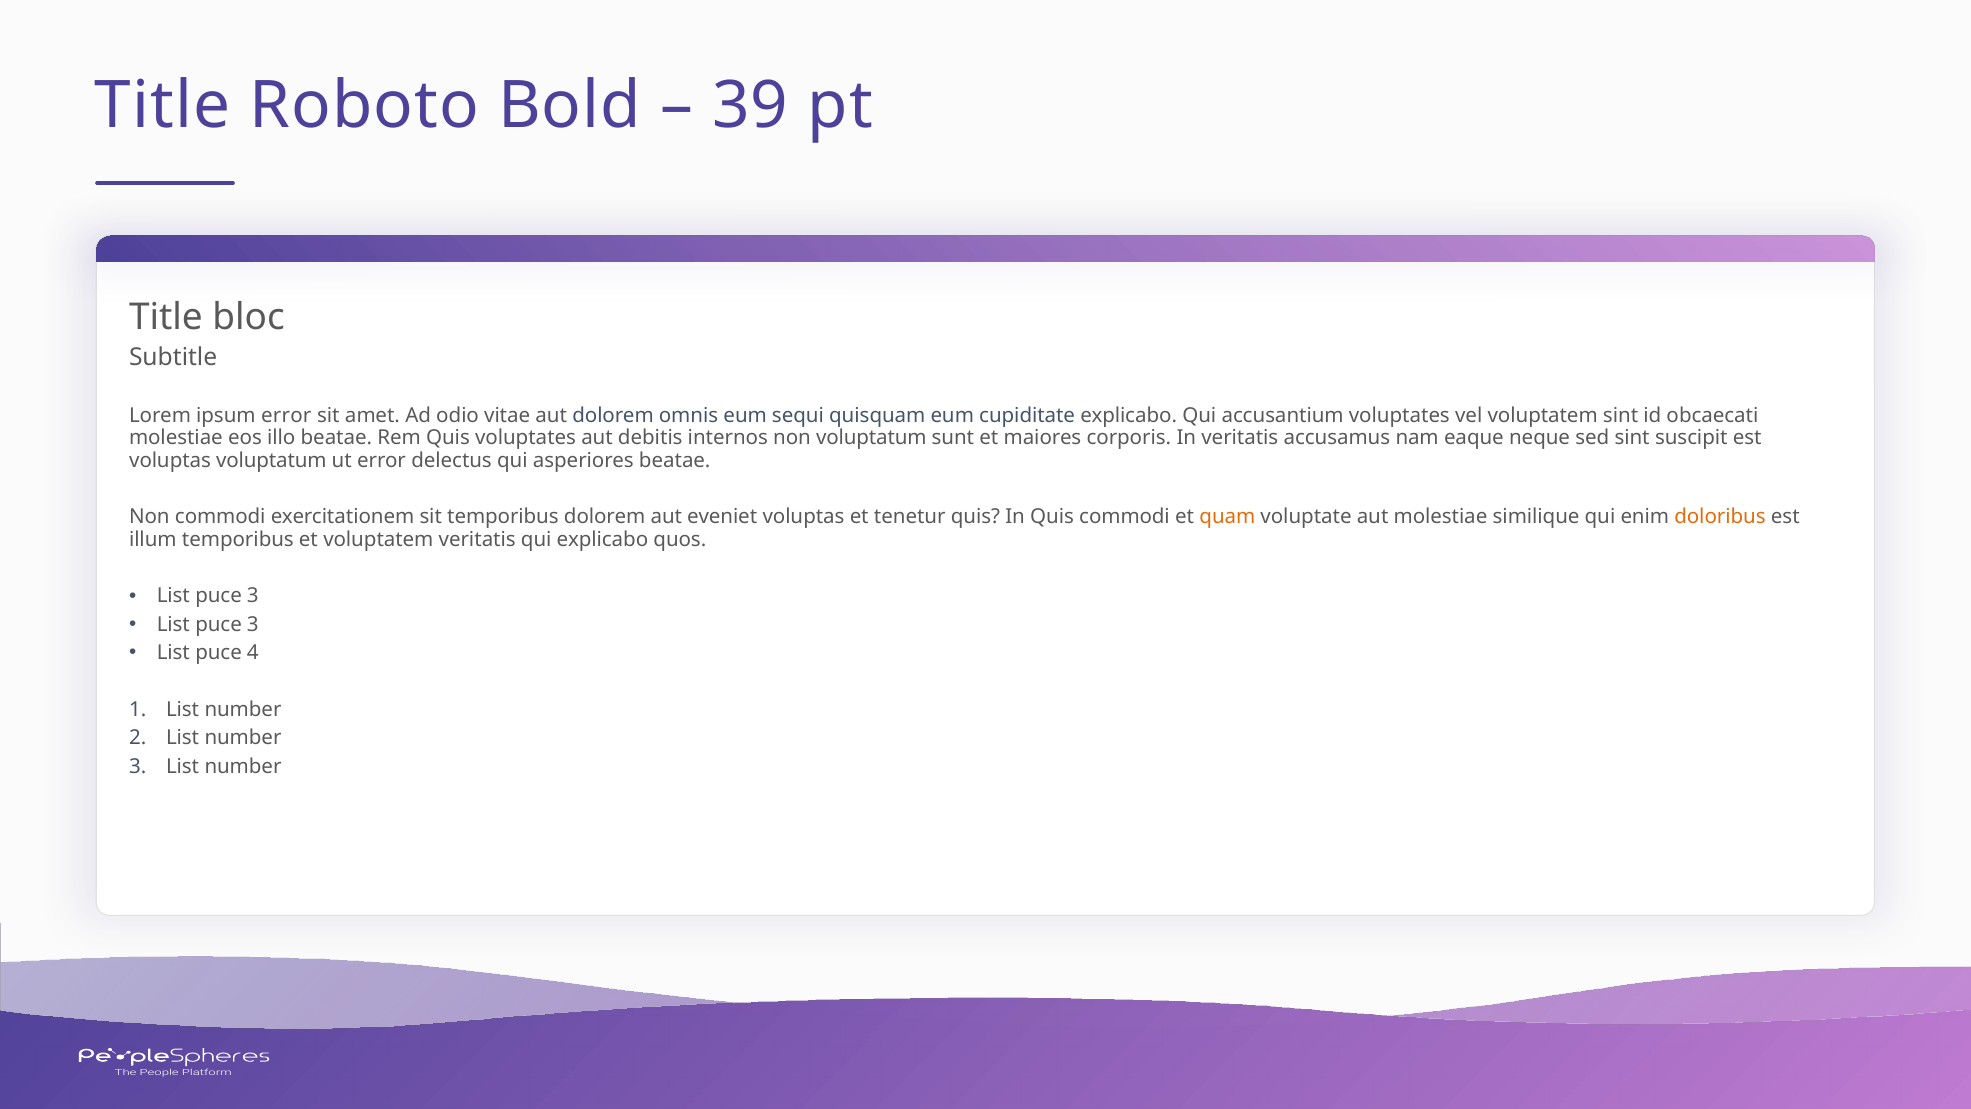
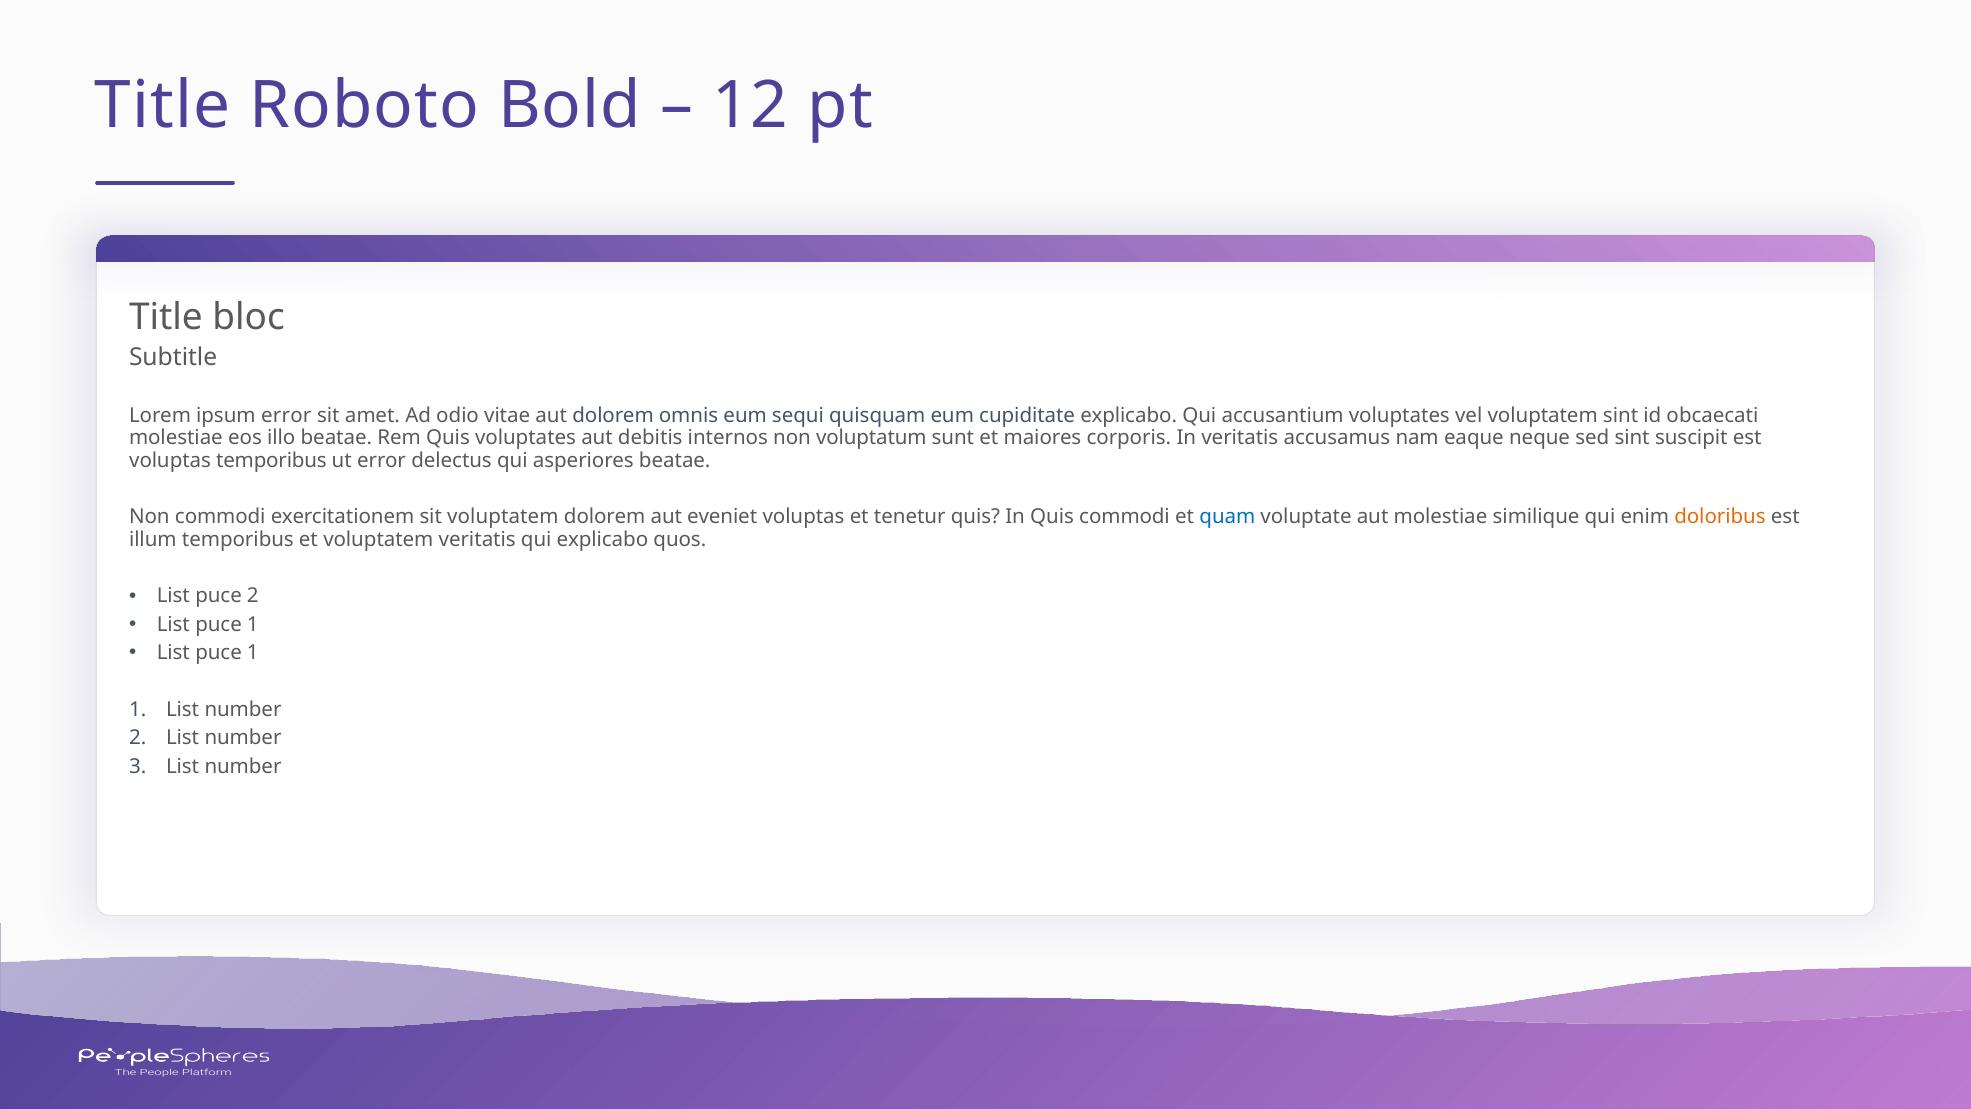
39: 39 -> 12
voluptas voluptatum: voluptatum -> temporibus
sit temporibus: temporibus -> voluptatem
quam colour: orange -> blue
3 at (253, 596): 3 -> 2
3 at (253, 624): 3 -> 1
4 at (253, 653): 4 -> 1
